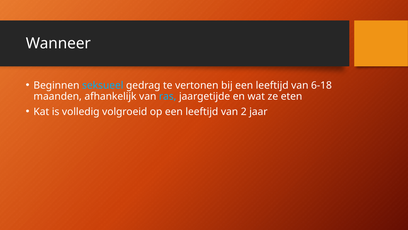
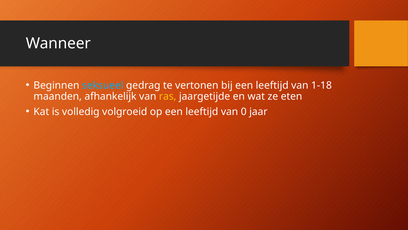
6-18: 6-18 -> 1-18
ras colour: light blue -> yellow
2: 2 -> 0
